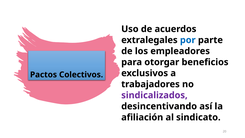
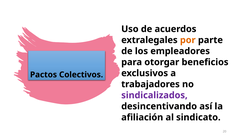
por colour: blue -> orange
